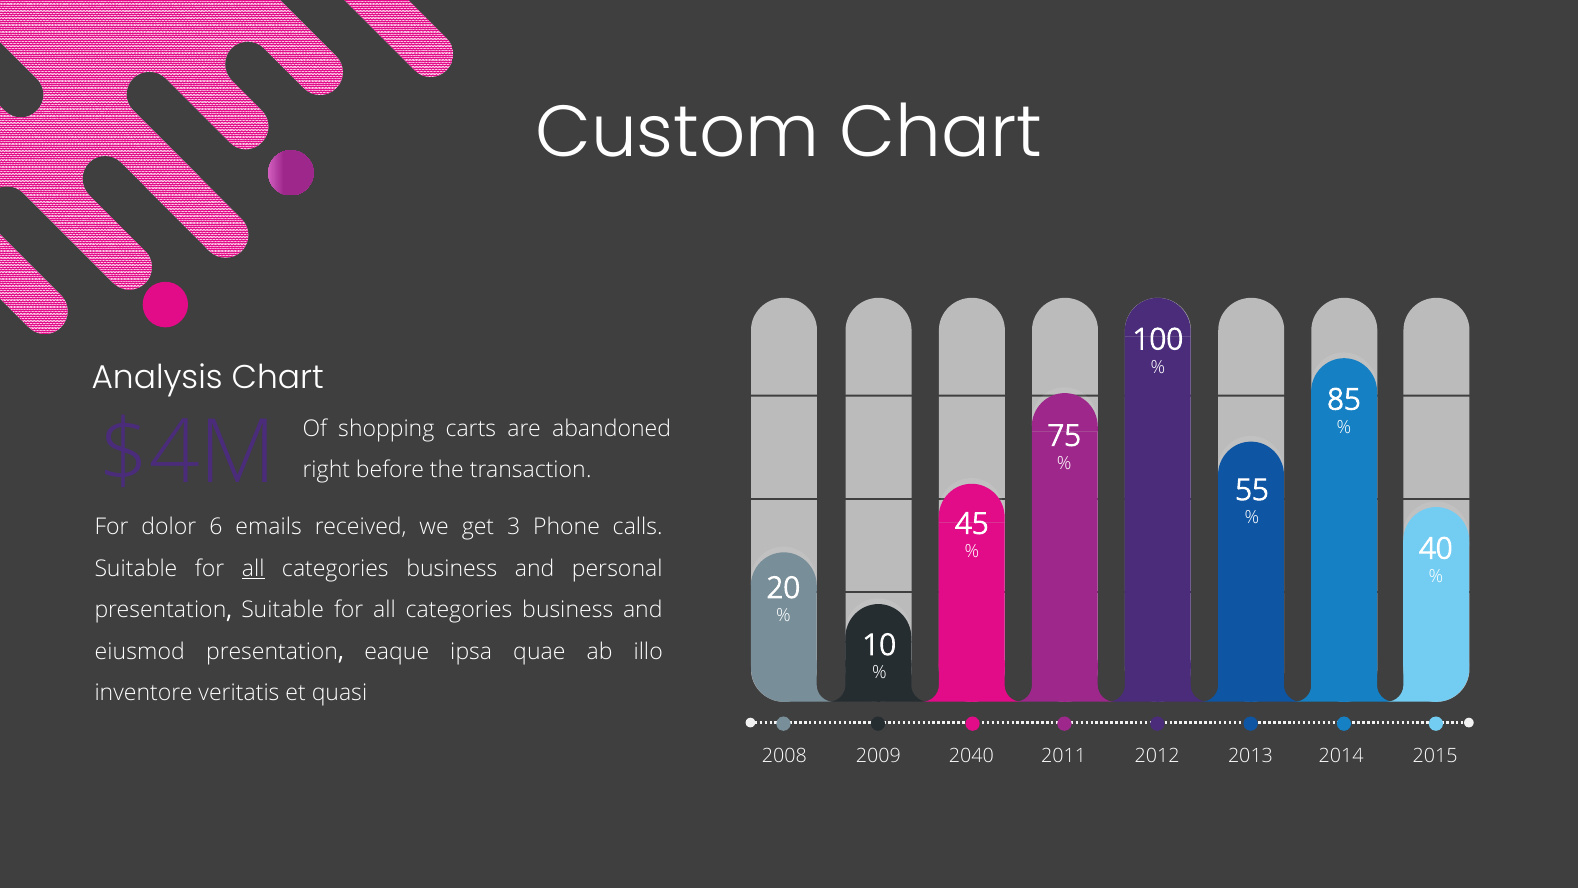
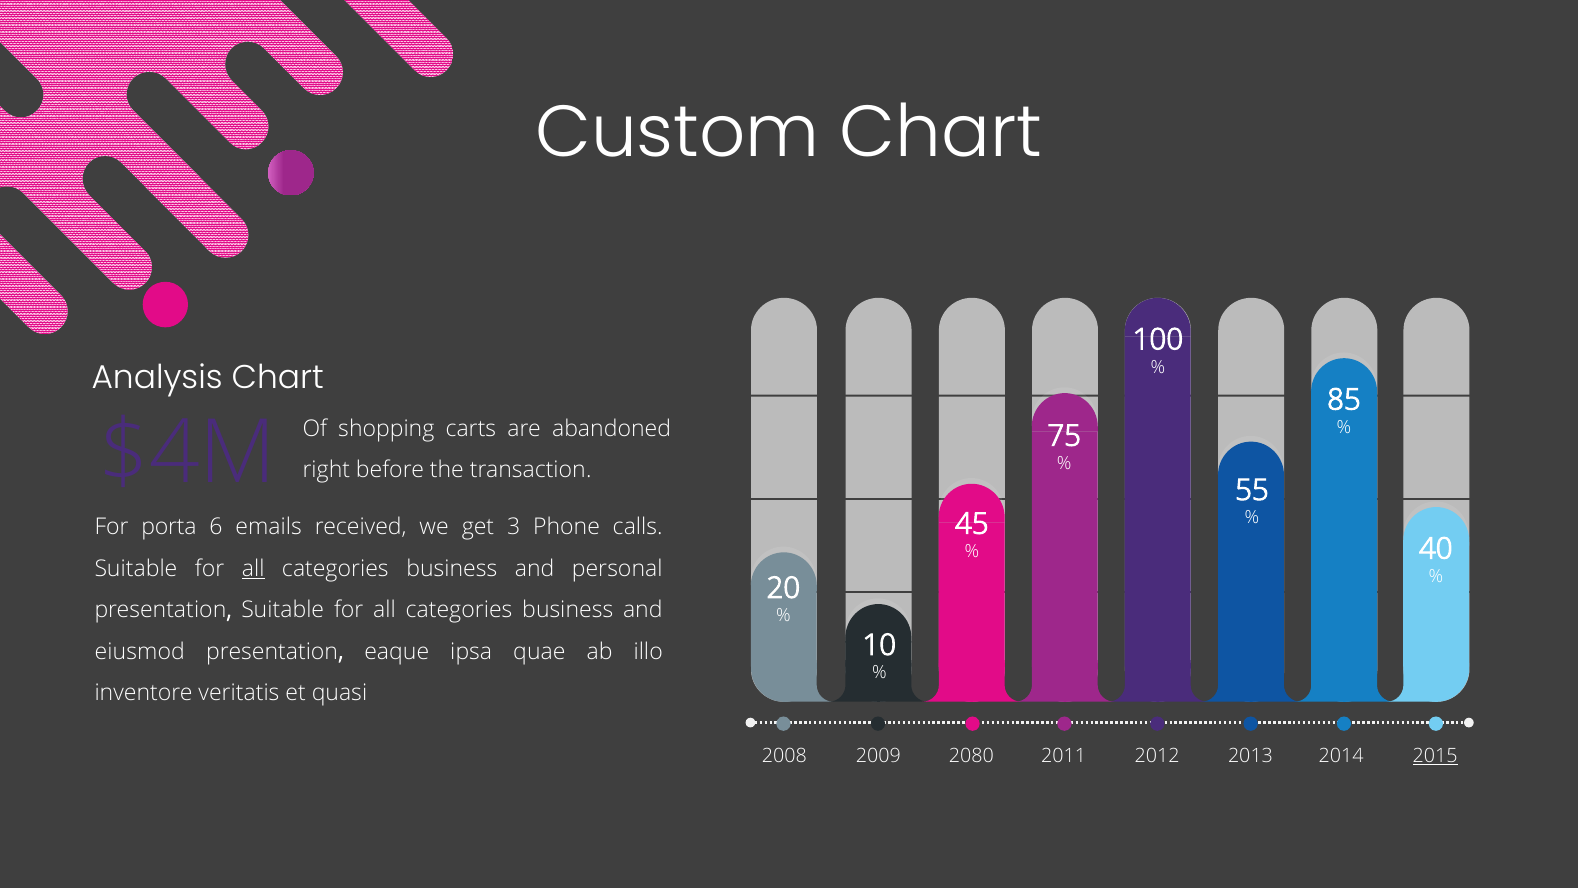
dolor: dolor -> porta
2040: 2040 -> 2080
2015 underline: none -> present
